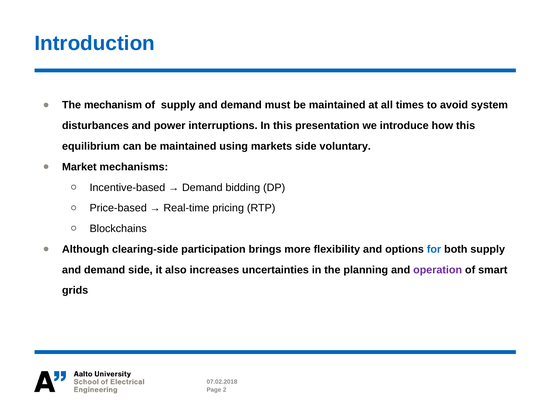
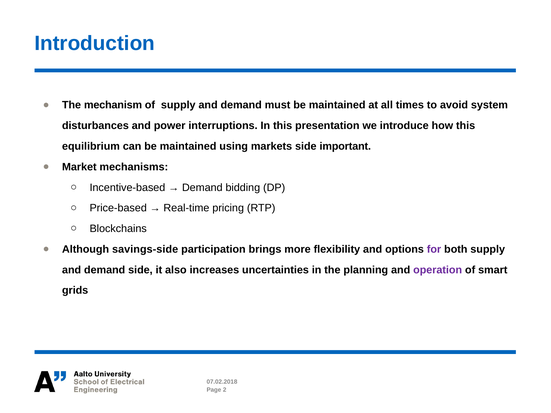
voluntary: voluntary -> important
clearing-side: clearing-side -> savings-side
for colour: blue -> purple
